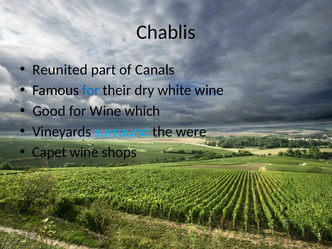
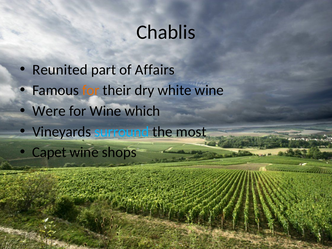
Canals: Canals -> Affairs
for at (91, 90) colour: blue -> orange
Good: Good -> Were
were: were -> most
